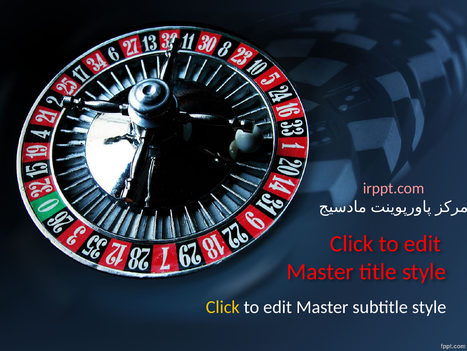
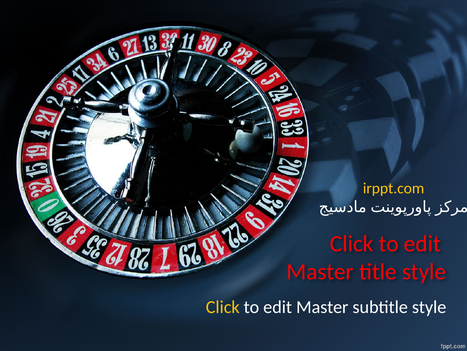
irppt.com colour: pink -> yellow
